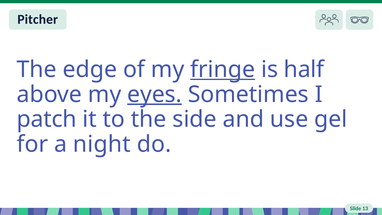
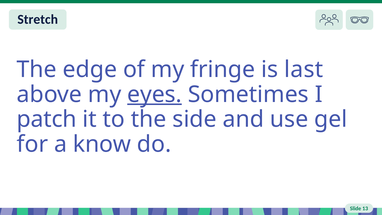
Pitcher: Pitcher -> Stretch
fringe underline: present -> none
half: half -> last
night: night -> know
